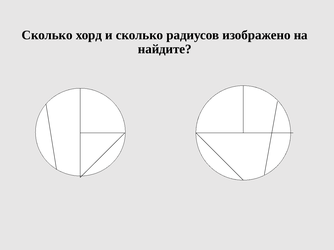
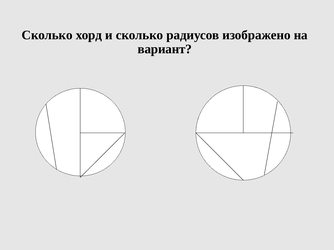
найдите: найдите -> вариант
